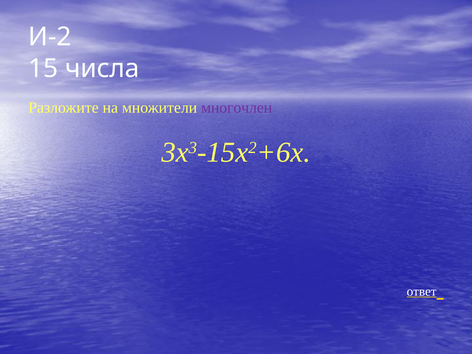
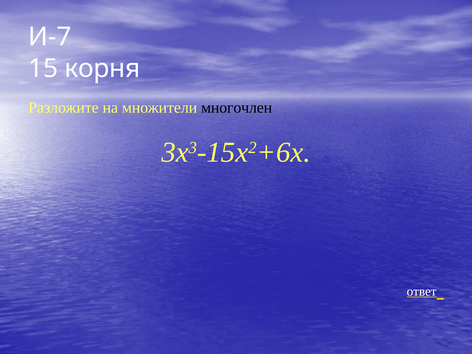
И-2: И-2 -> И-7
числа: числа -> корня
многочлен colour: purple -> black
